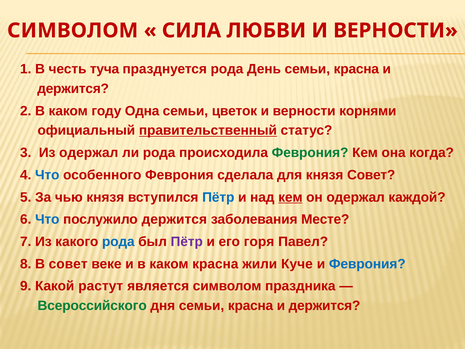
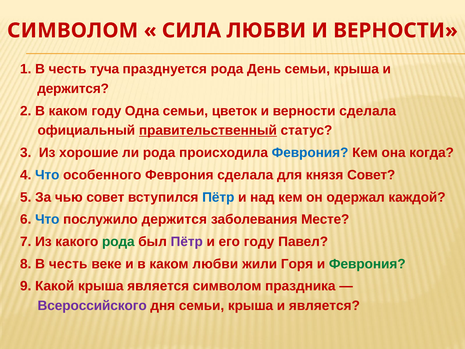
День семьи красна: красна -> крыша
верности корнями: корнями -> сделала
Из одержал: одержал -> хорошие
Феврония at (310, 153) colour: green -> blue
чью князя: князя -> совет
кем at (290, 197) underline: present -> none
рода at (118, 241) colour: blue -> green
его горя: горя -> году
8 В совет: совет -> честь
каком красна: красна -> любви
Куче: Куче -> Горя
Феврония at (367, 264) colour: blue -> green
Какой растут: растут -> крыша
Всероссийского colour: green -> purple
дня семьи красна: красна -> крыша
держится at (324, 305): держится -> является
